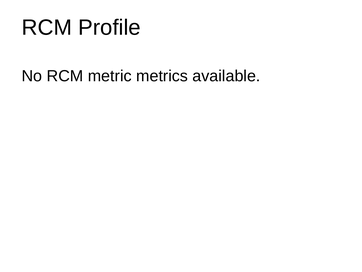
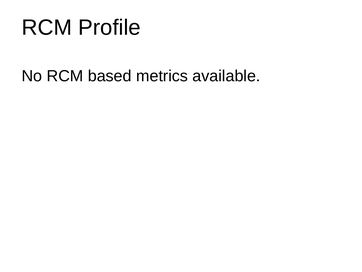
metric: metric -> based
